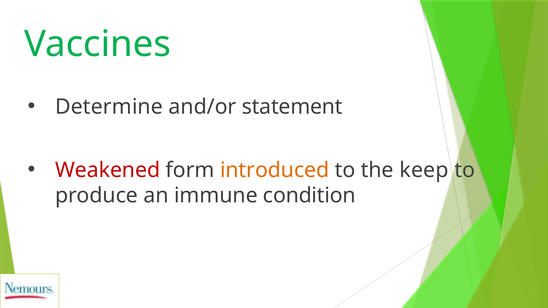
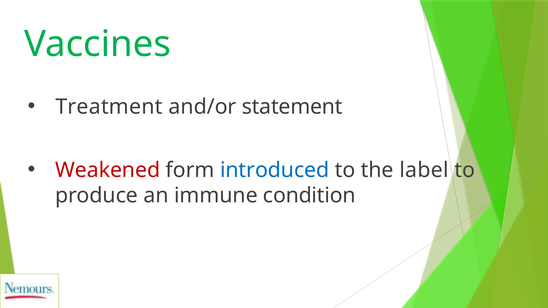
Determine: Determine -> Treatment
introduced colour: orange -> blue
keep: keep -> label
